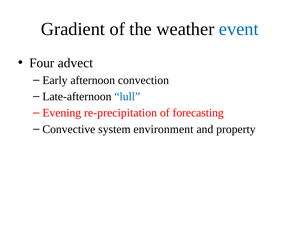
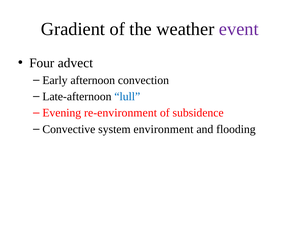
event colour: blue -> purple
re-precipitation: re-precipitation -> re-environment
forecasting: forecasting -> subsidence
property: property -> flooding
